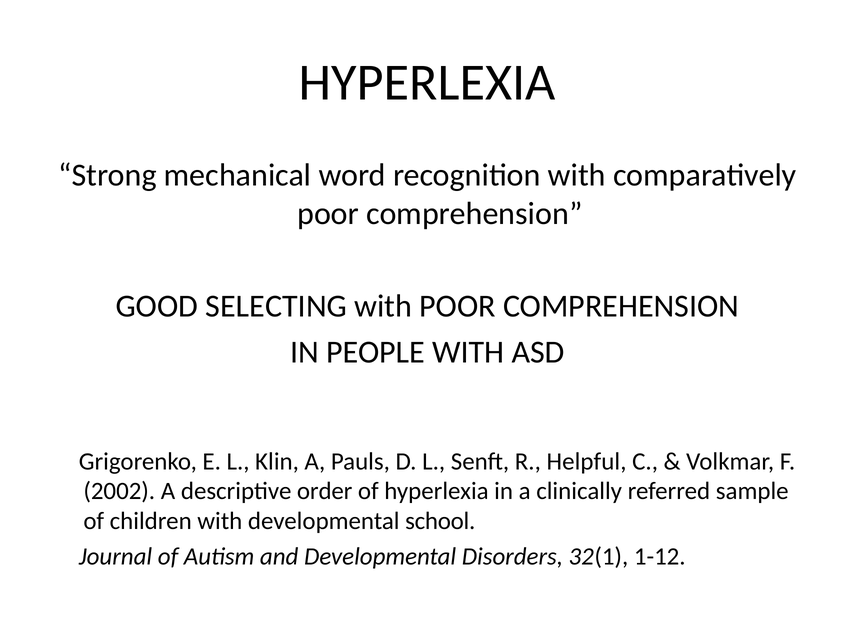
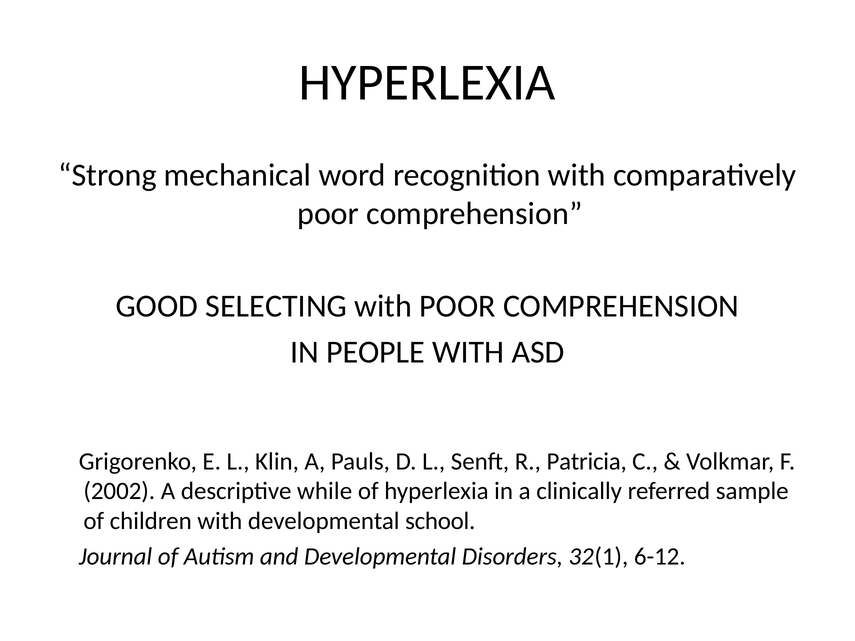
Helpful: Helpful -> Patricia
order: order -> while
1-12: 1-12 -> 6-12
